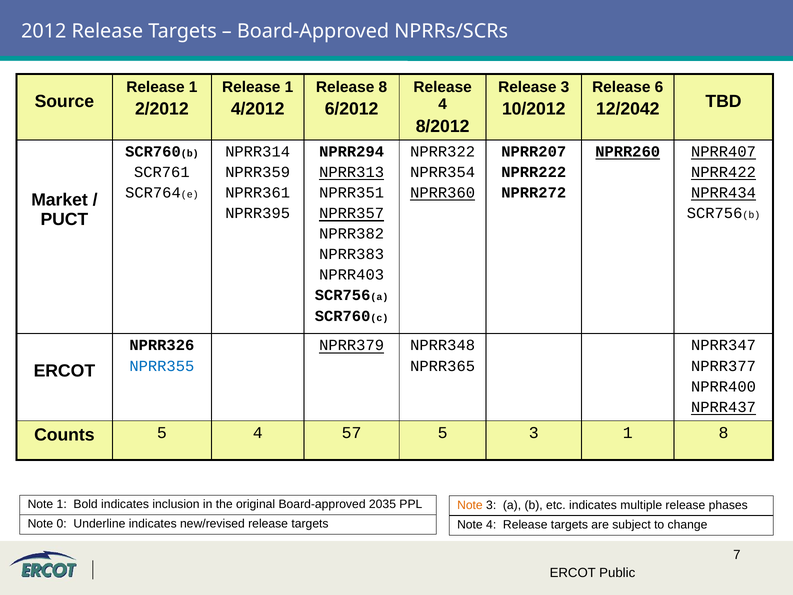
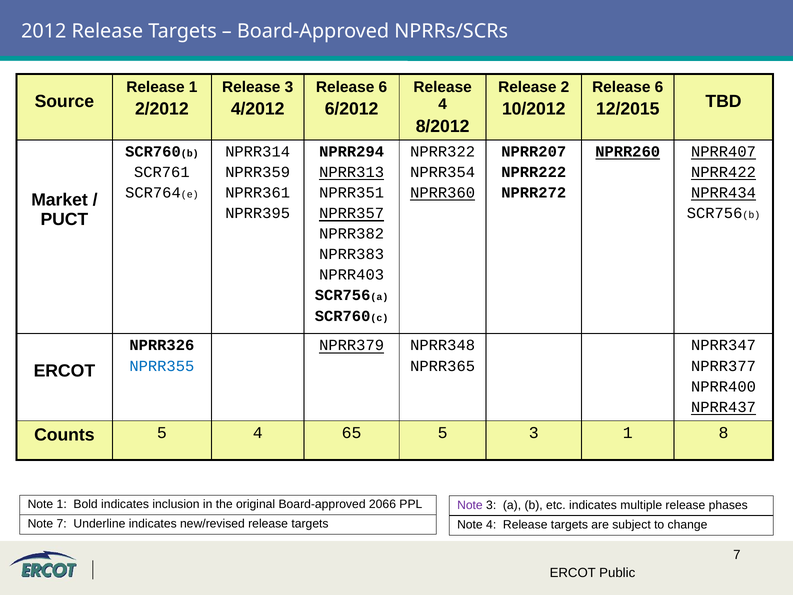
1 at (289, 87): 1 -> 3
8 at (383, 87): 8 -> 6
Release 3: 3 -> 2
12/2042: 12/2042 -> 12/2015
57: 57 -> 65
2035: 2035 -> 2066
Note at (470, 505) colour: orange -> purple
Note 0: 0 -> 7
